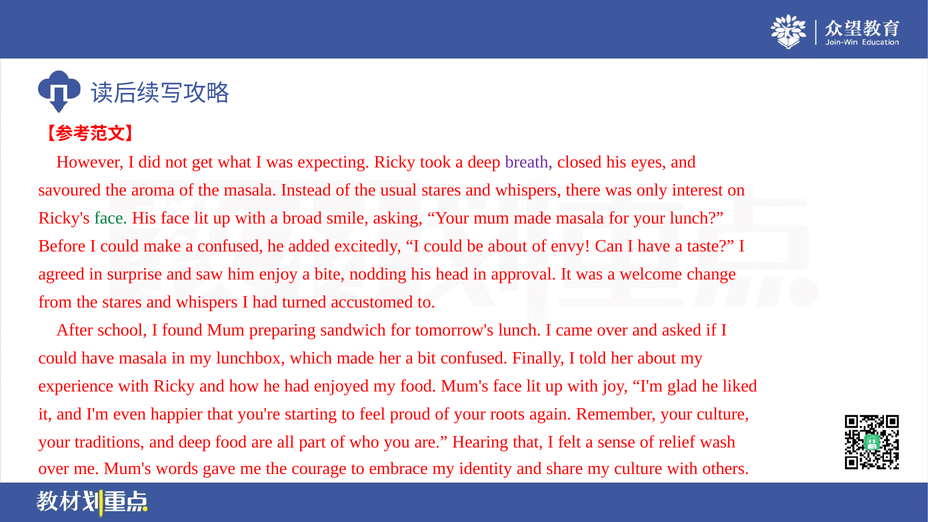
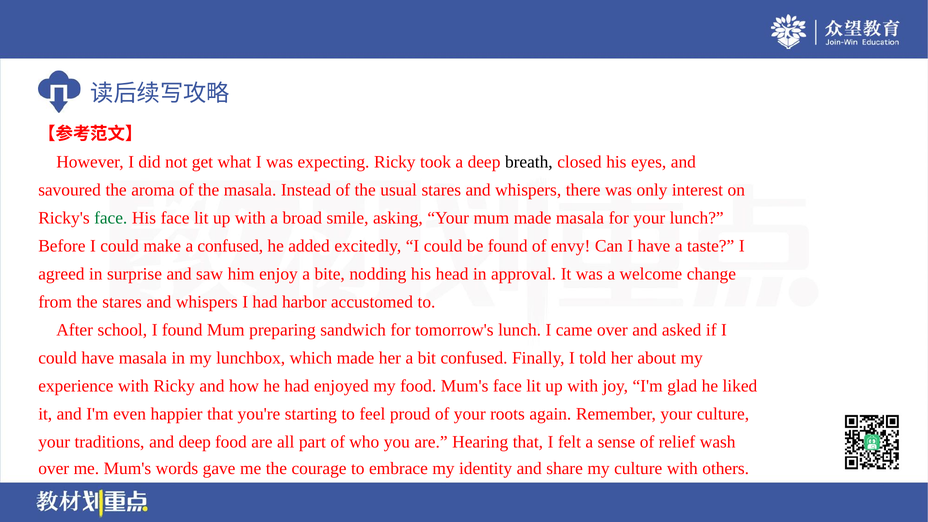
breath colour: purple -> black
be about: about -> found
turned: turned -> harbor
